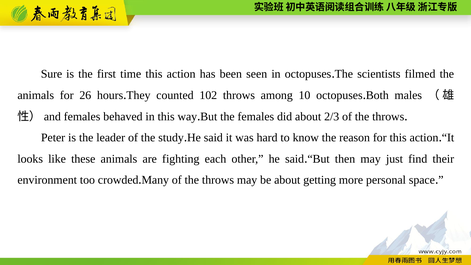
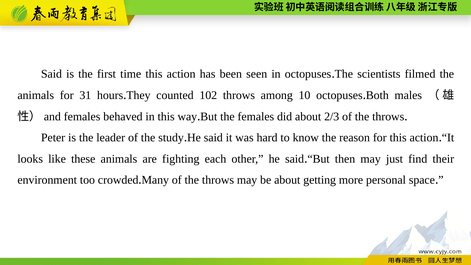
Sure at (52, 74): Sure -> Said
26: 26 -> 31
